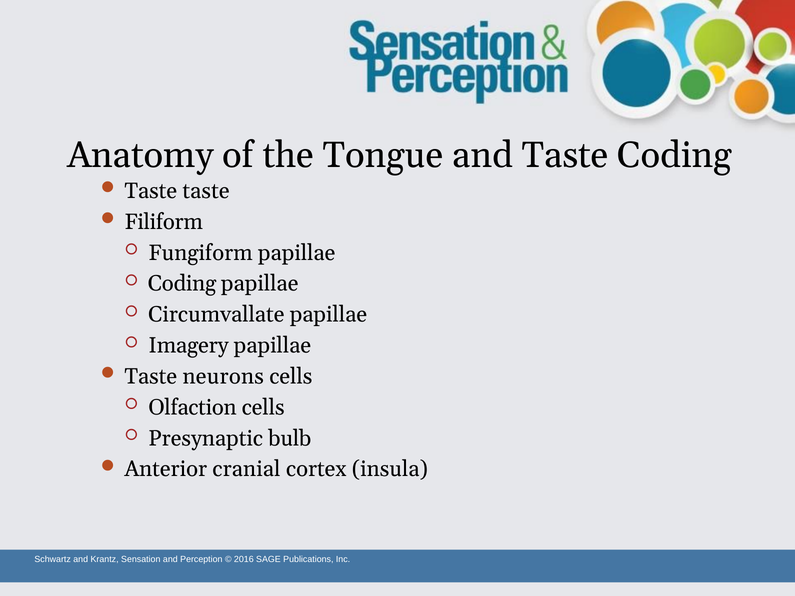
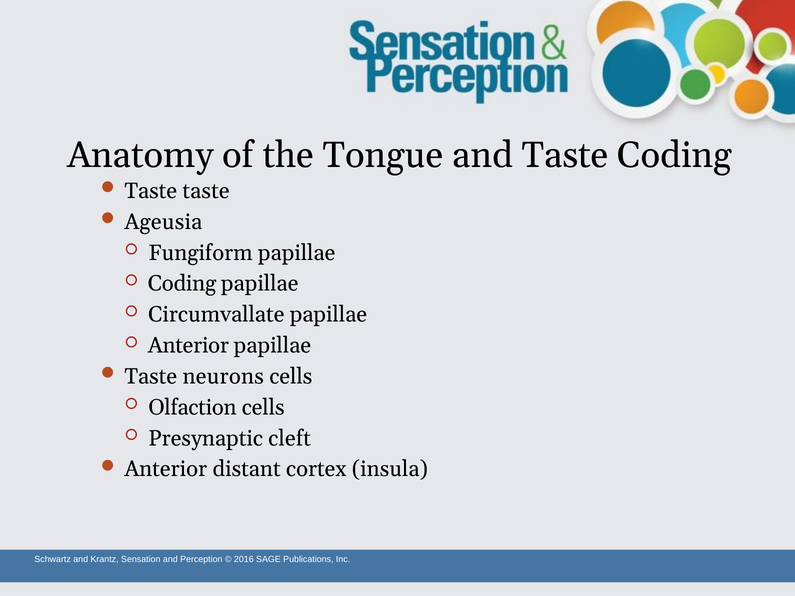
Filiform: Filiform -> Ageusia
Imagery at (188, 346): Imagery -> Anterior
bulb: bulb -> cleft
cranial: cranial -> distant
